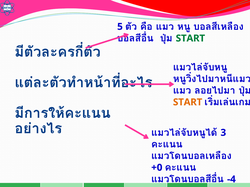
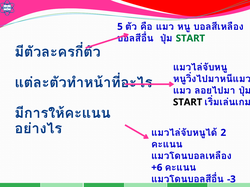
START at (188, 102) colour: orange -> black
3: 3 -> 2
+0: +0 -> +6
-4: -4 -> -3
